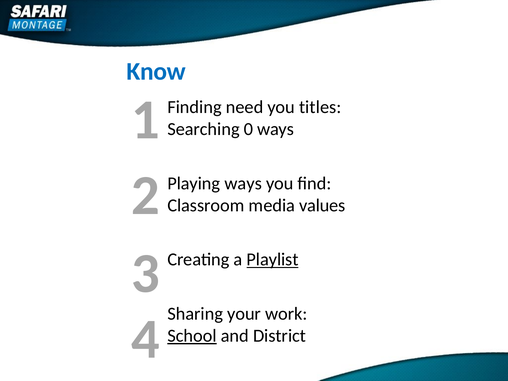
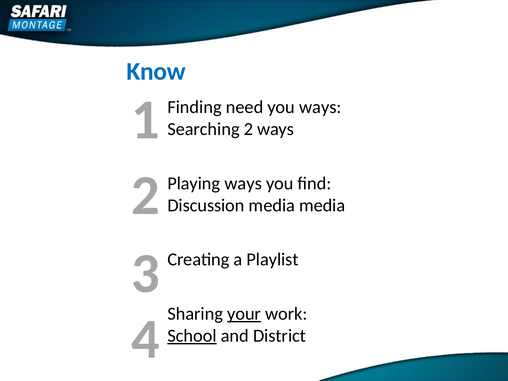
you titles: titles -> ways
Searching 0: 0 -> 2
Classroom: Classroom -> Discussion
media values: values -> media
Playlist underline: present -> none
your underline: none -> present
